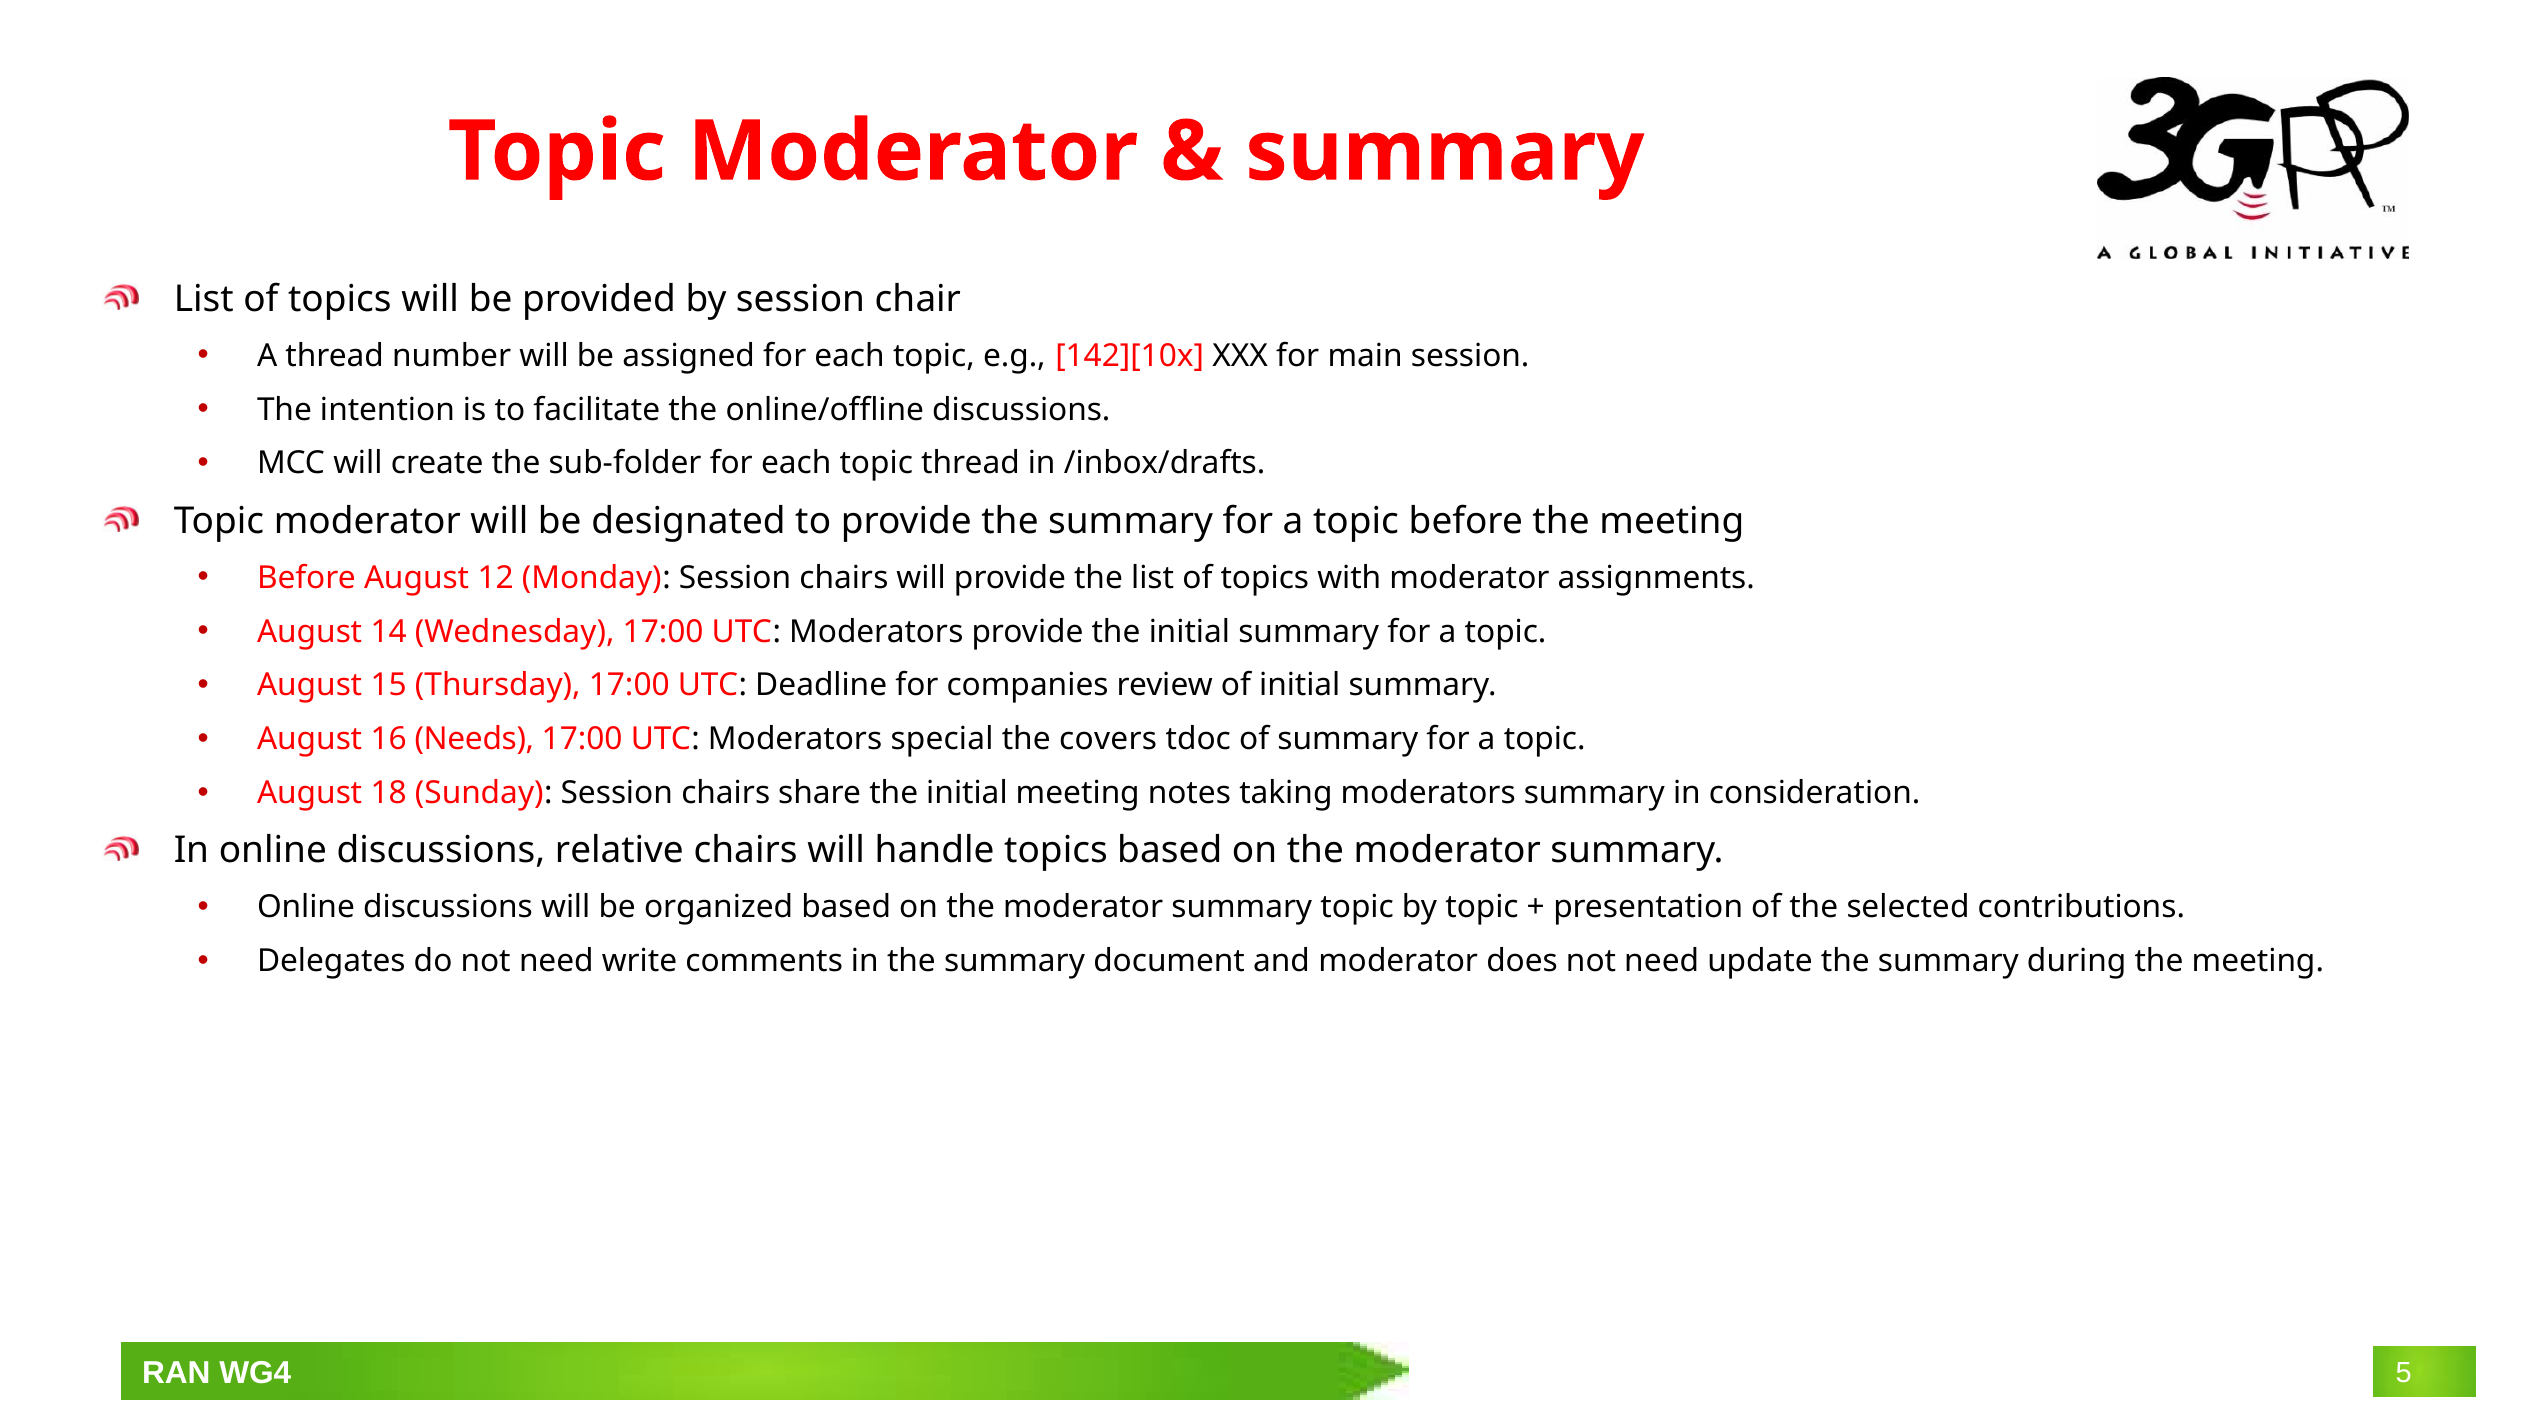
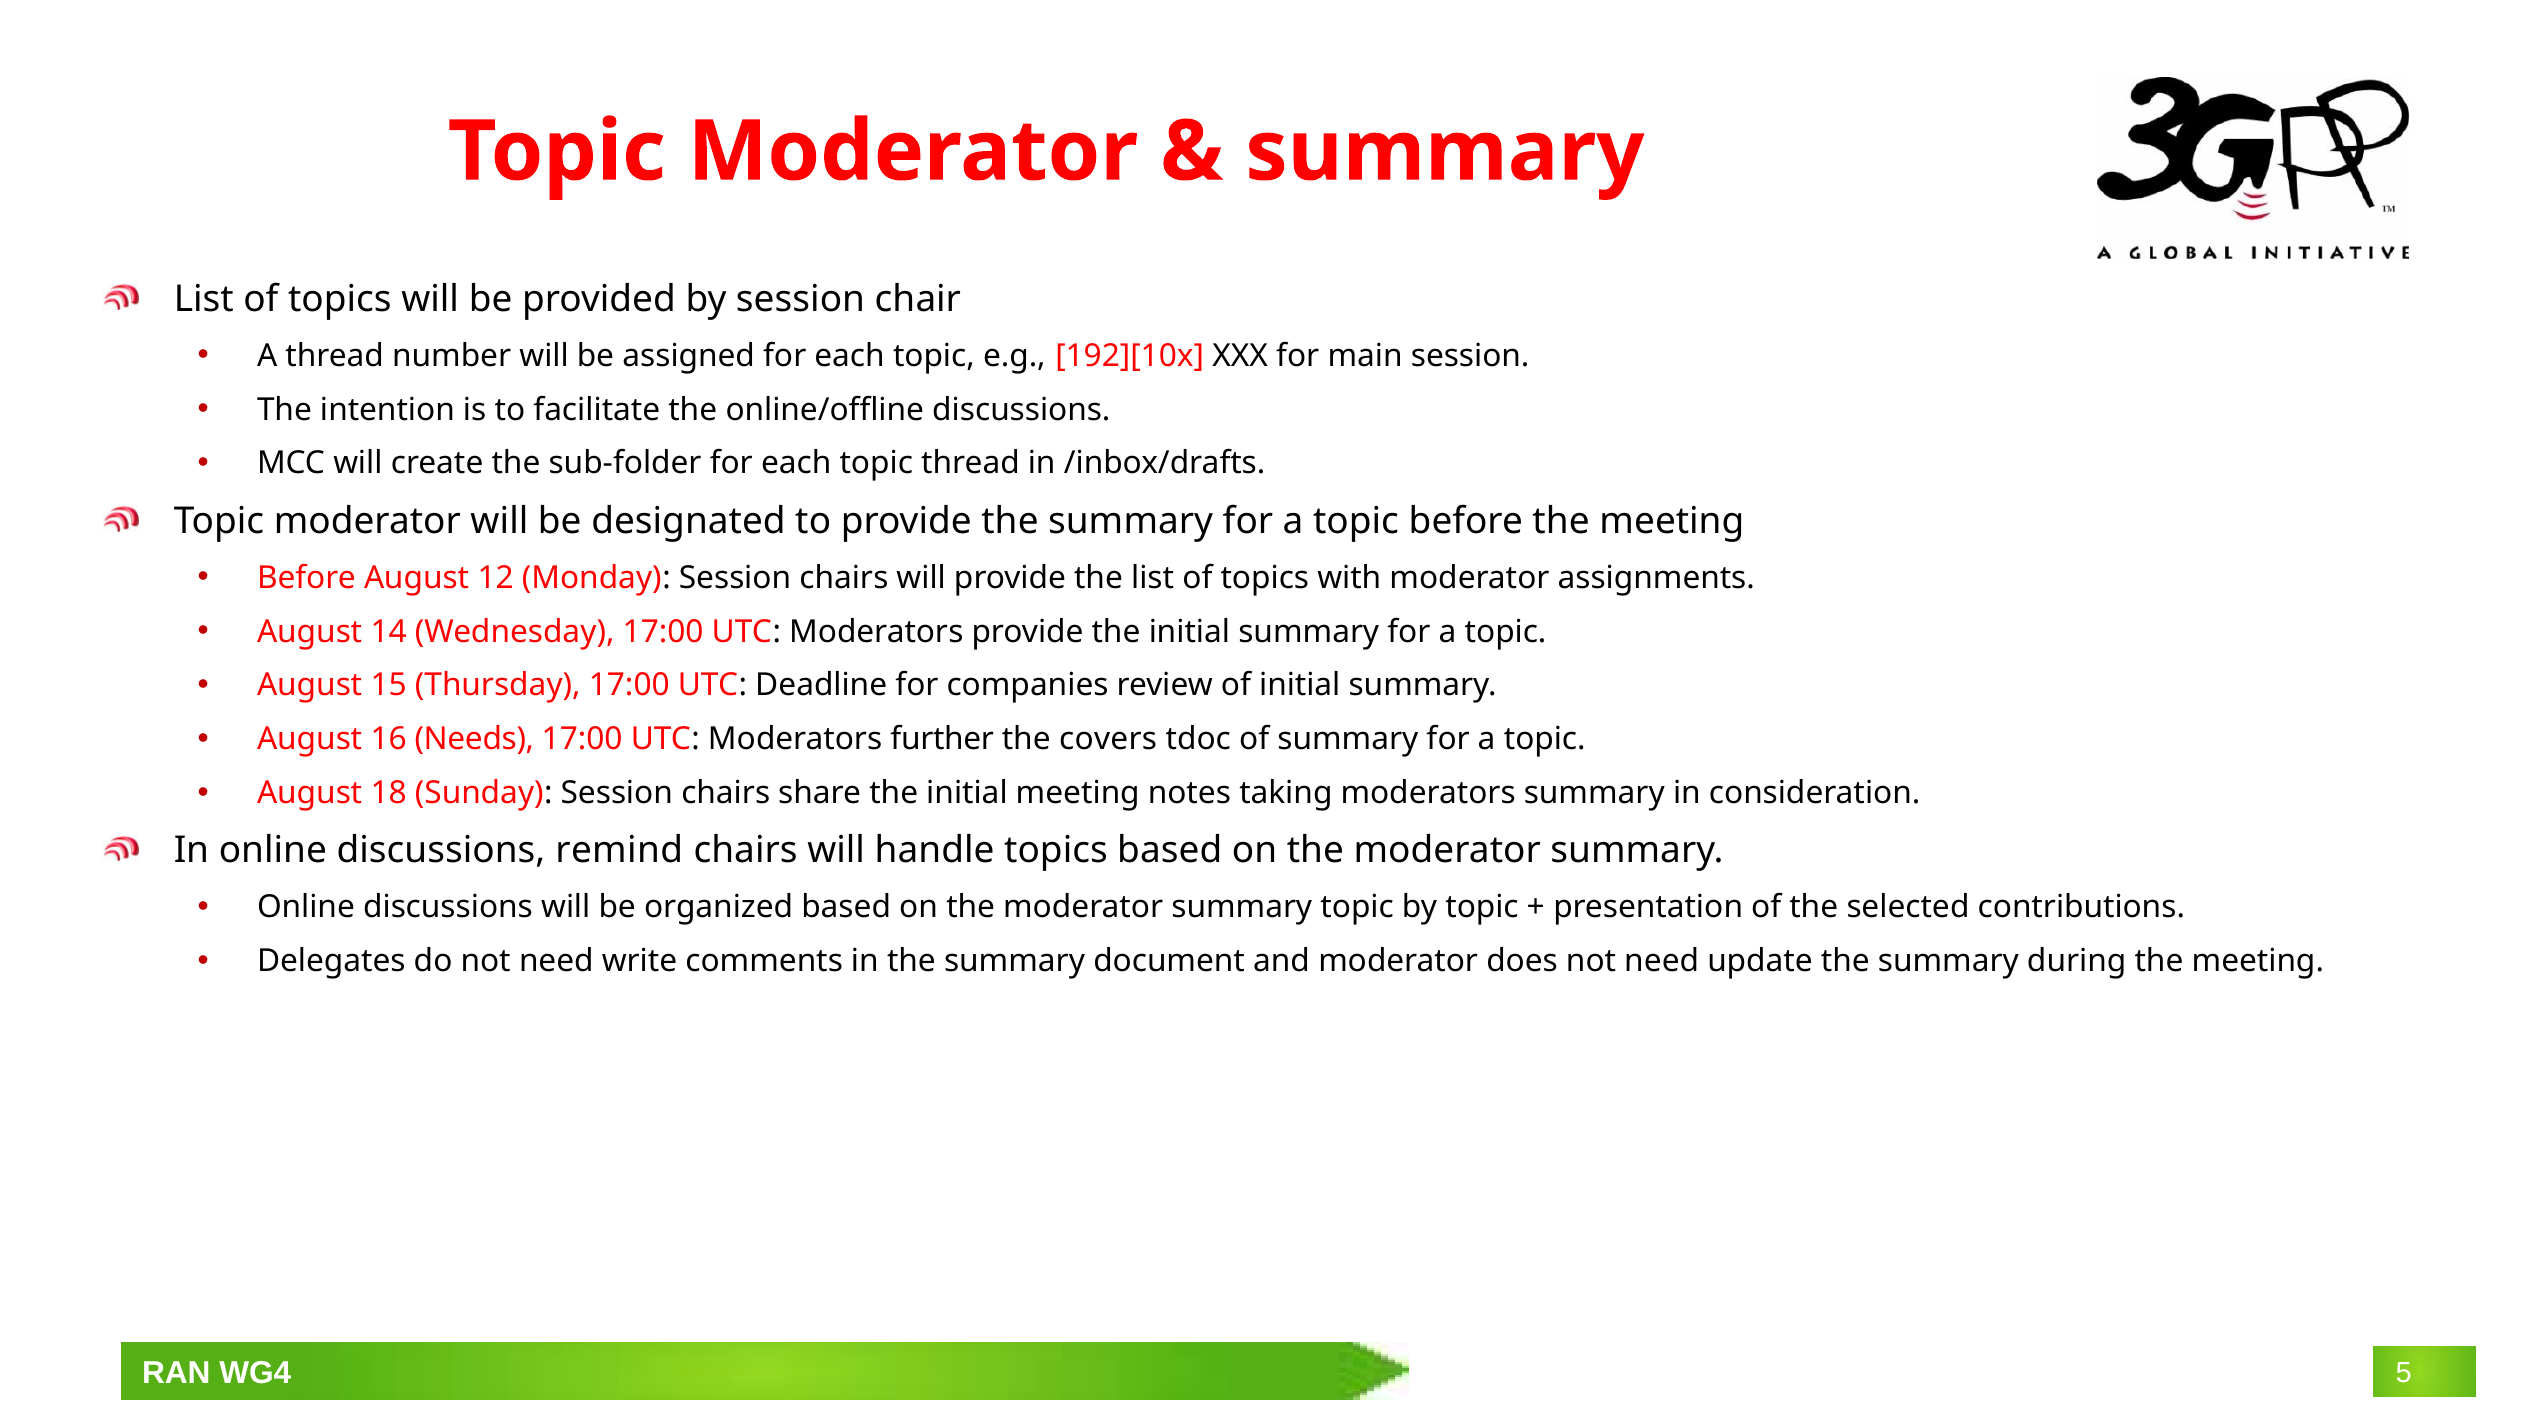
142][10x: 142][10x -> 192][10x
special: special -> further
relative: relative -> remind
